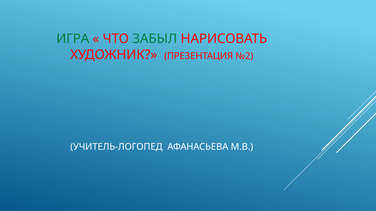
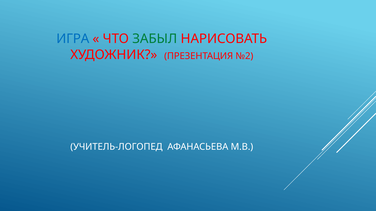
ИГРА colour: green -> blue
